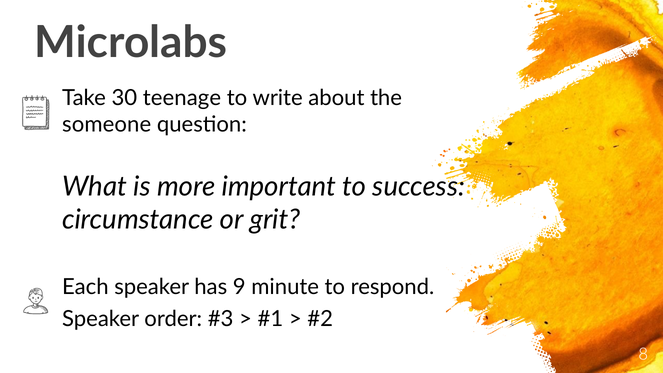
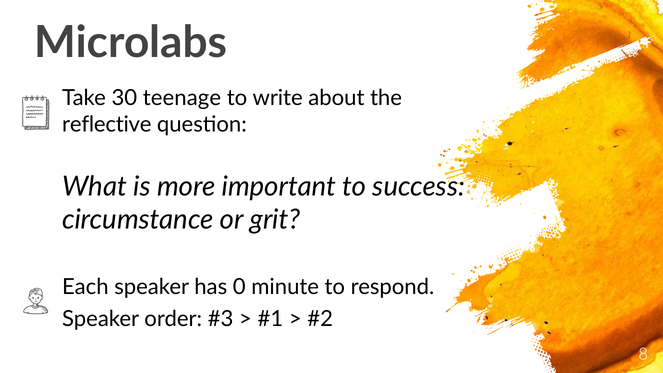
someone: someone -> reflective
9: 9 -> 0
